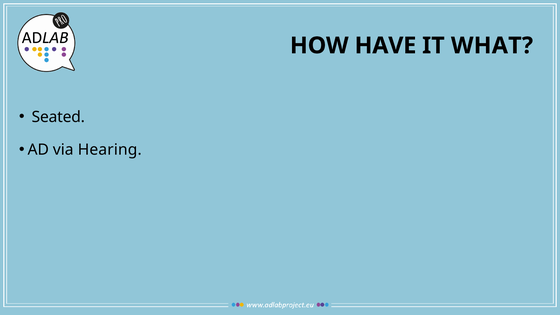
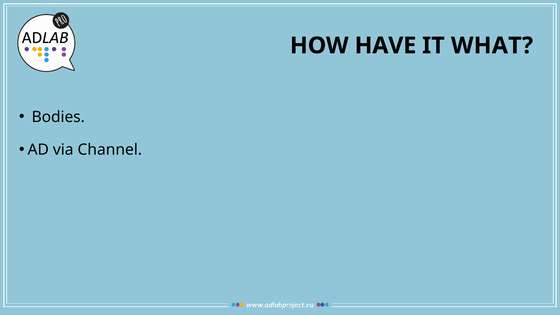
Seated: Seated -> Bodies
Hearing: Hearing -> Channel
